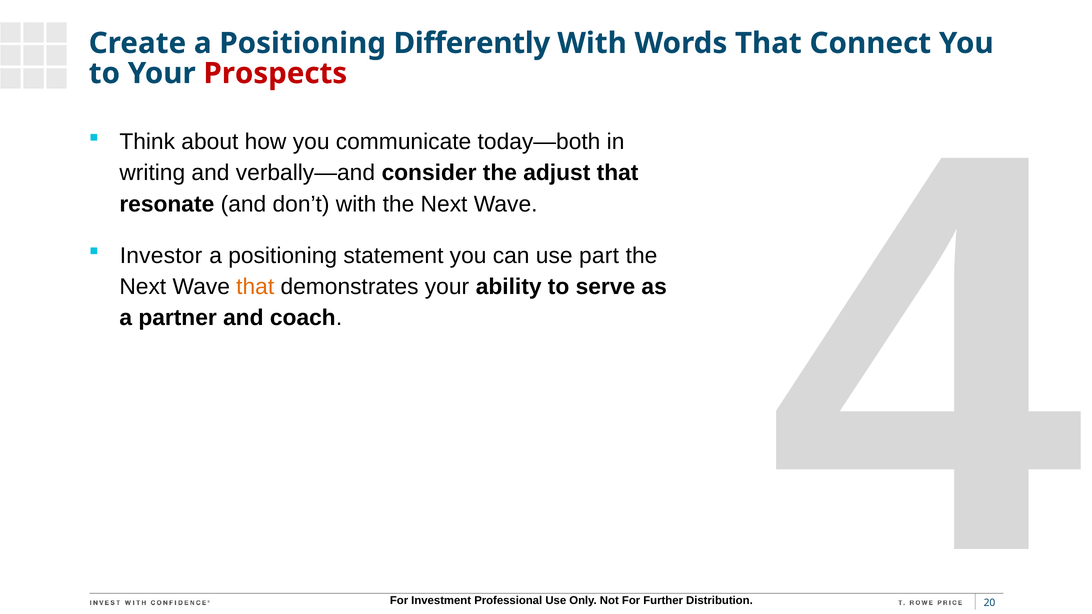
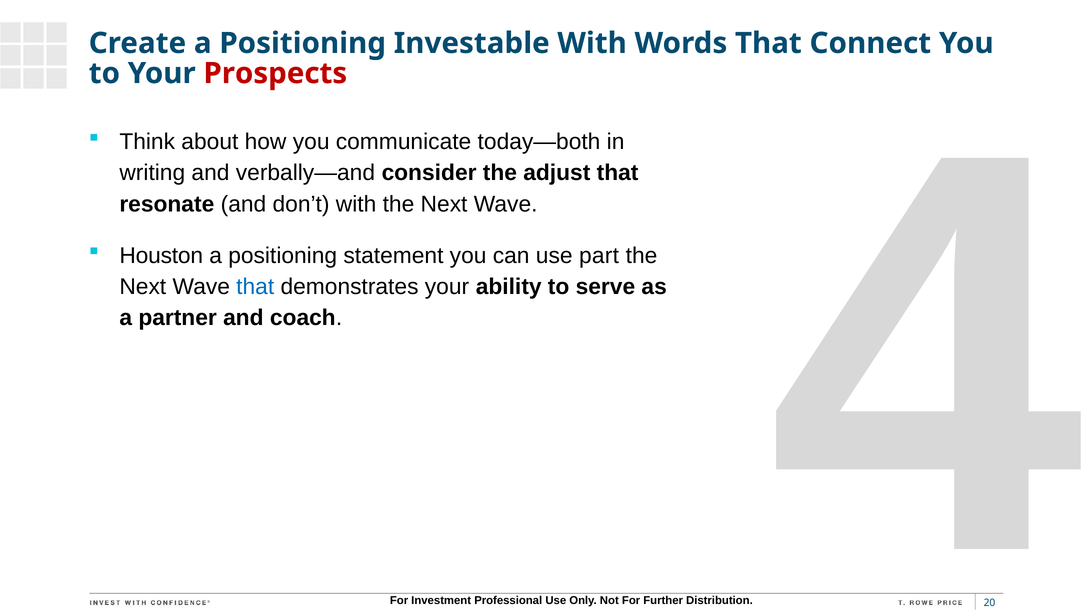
Differently: Differently -> Investable
Investor: Investor -> Houston
that at (255, 287) colour: orange -> blue
